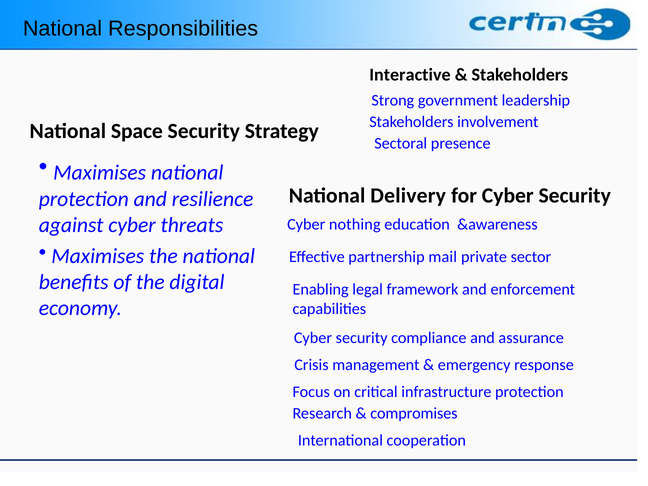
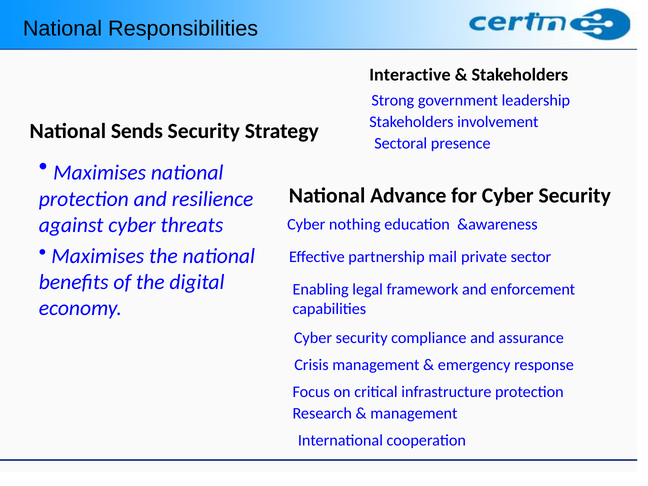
Space: Space -> Sends
Delivery: Delivery -> Advance
compromises at (414, 414): compromises -> management
